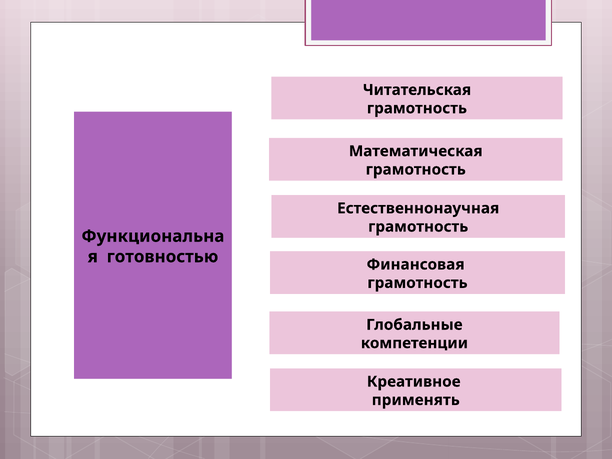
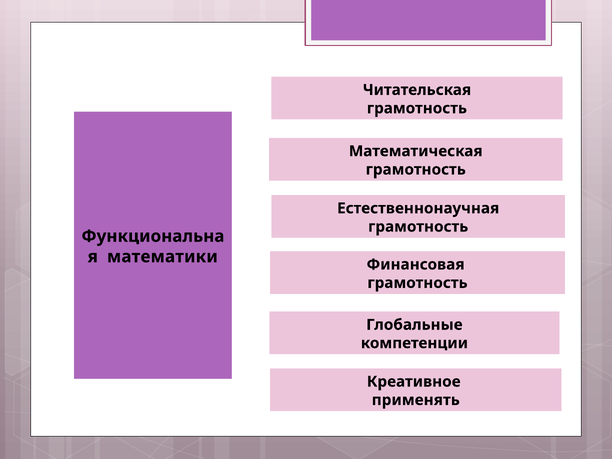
готовностью: готовностью -> математики
